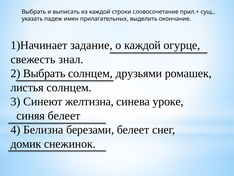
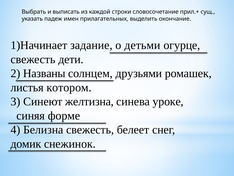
о каждой: каждой -> детьми
знал: знал -> дети
2 Выбрать: Выбрать -> Названы
листья солнцем: солнцем -> котором
синяя белеет: белеет -> форме
Белизна березами: березами -> свежесть
